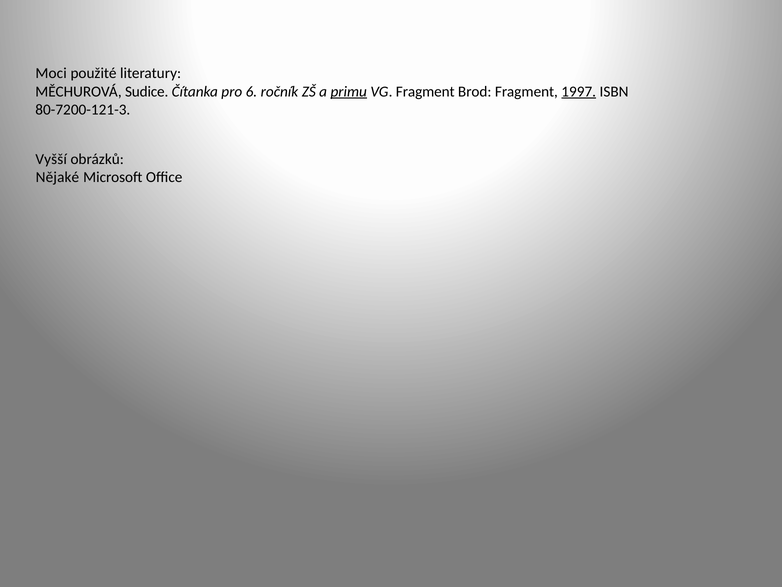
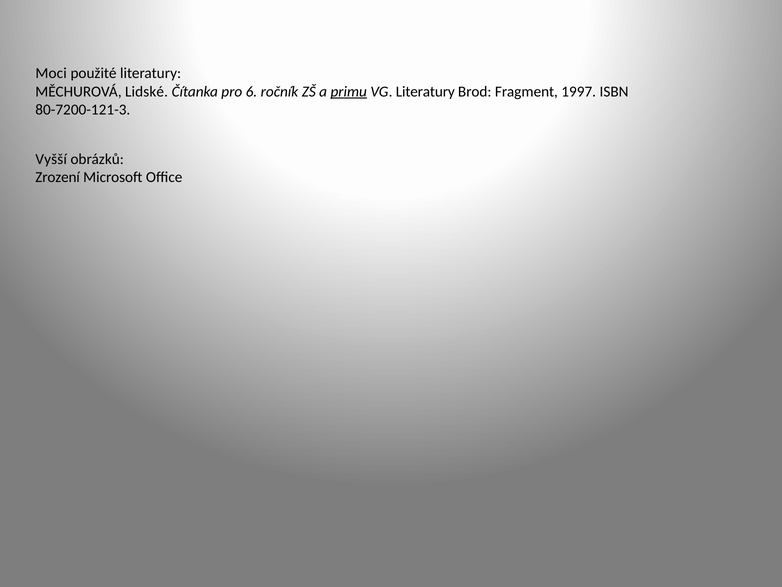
Sudice: Sudice -> Lidské
VG Fragment: Fragment -> Literatury
1997 underline: present -> none
Nějaké: Nějaké -> Zrození
